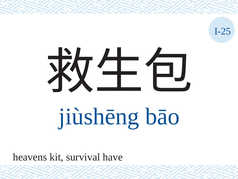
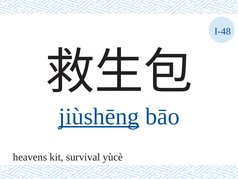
I-25: I-25 -> I-48
jiùshēng underline: none -> present
have: have -> yùcè
